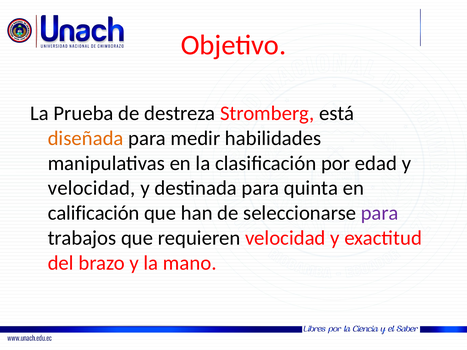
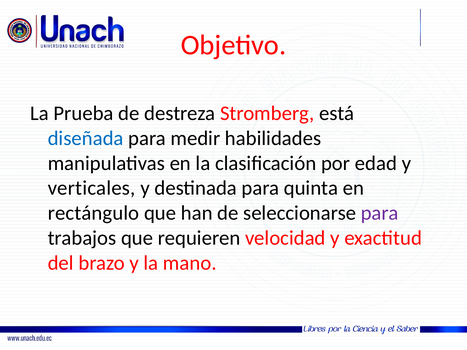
diseñada colour: orange -> blue
velocidad at (92, 188): velocidad -> verticales
calificación: calificación -> rectángulo
